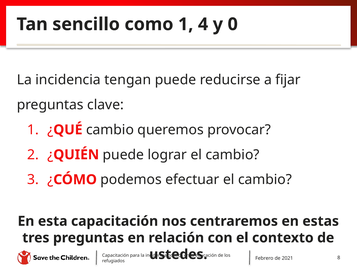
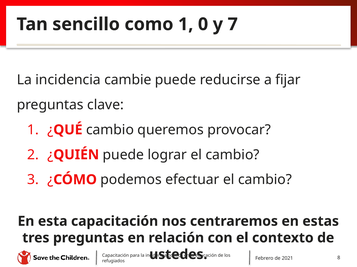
4: 4 -> 0
0: 0 -> 7
tengan: tengan -> cambie
